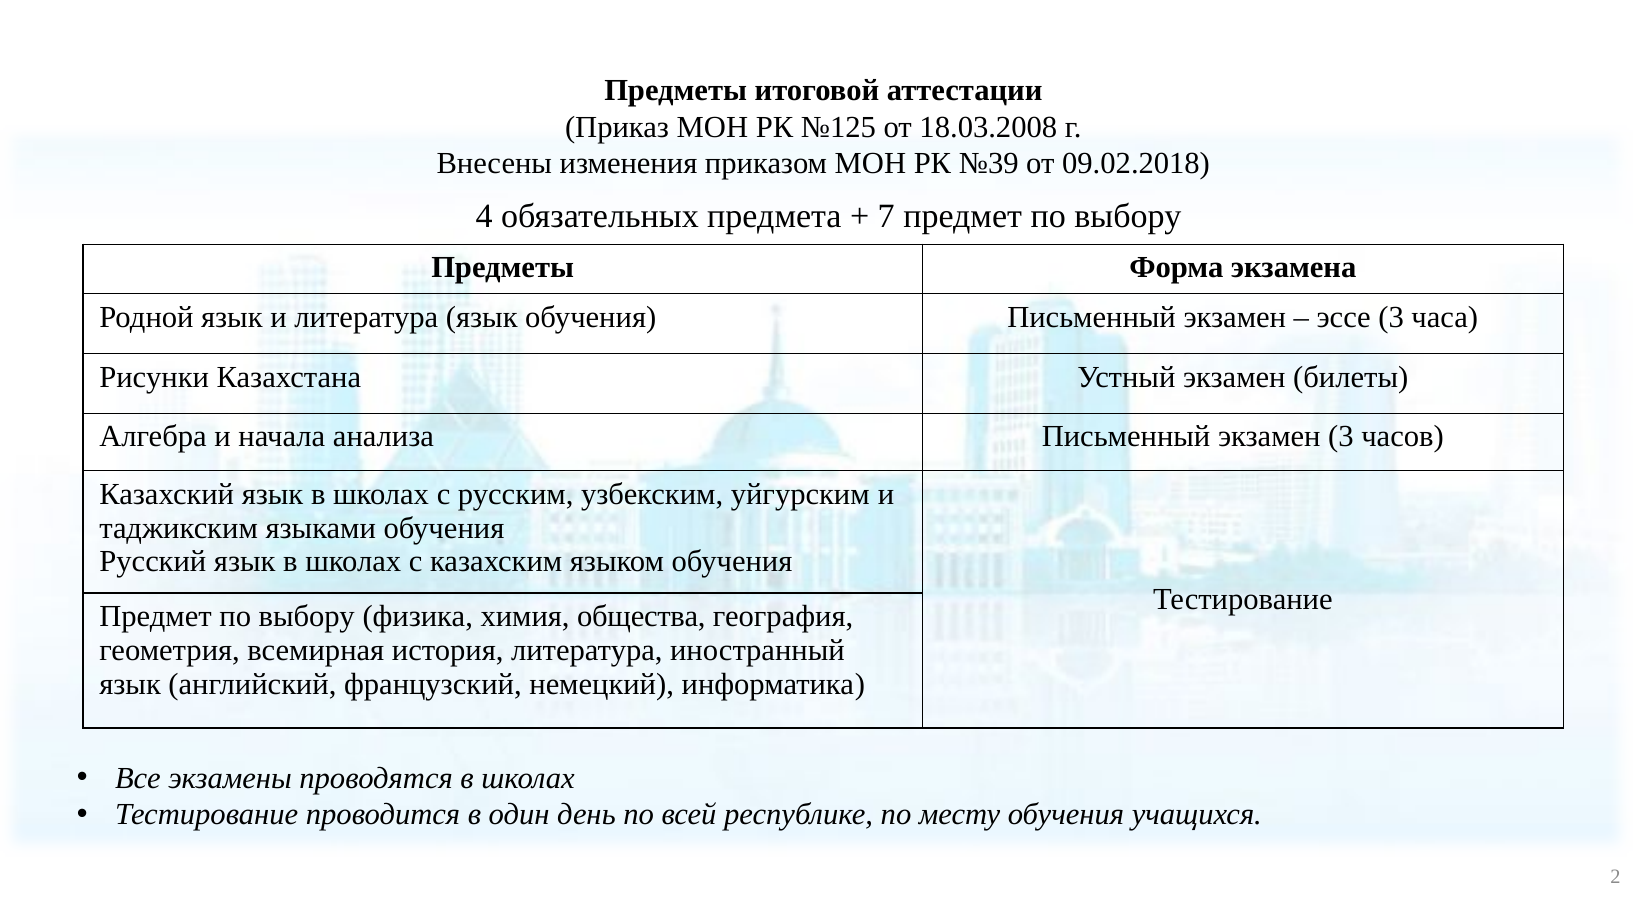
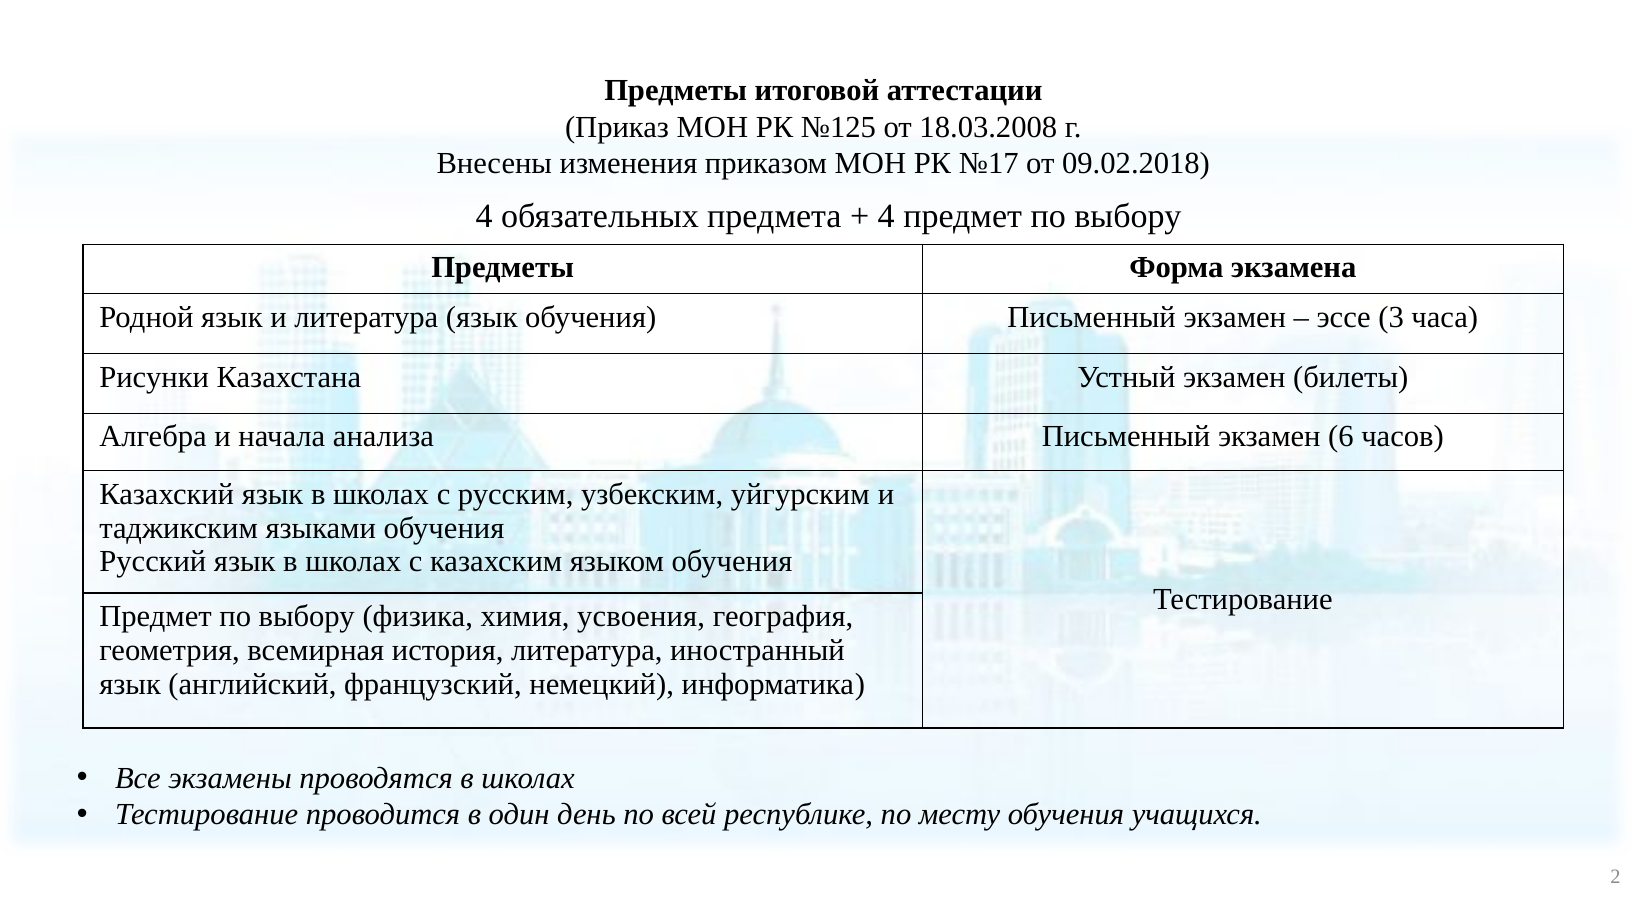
№39: №39 -> №17
7 at (886, 216): 7 -> 4
экзамен 3: 3 -> 6
общества: общества -> усвоения
